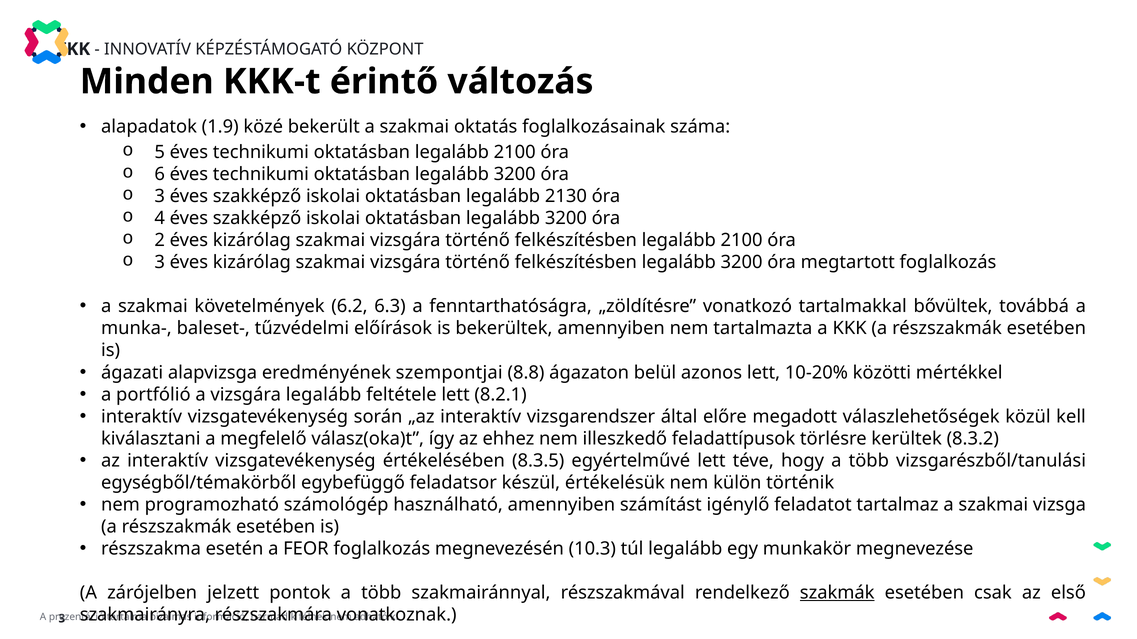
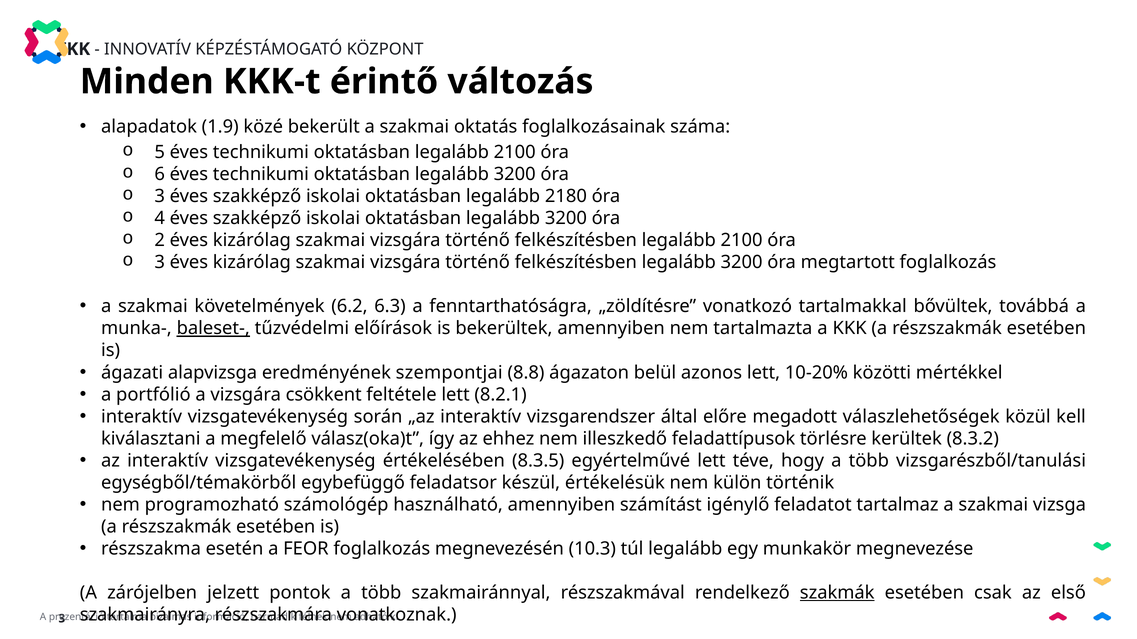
2130: 2130 -> 2180
baleset- underline: none -> present
vizsgára legalább: legalább -> csökkent
